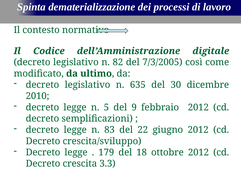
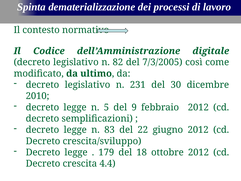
635: 635 -> 231
3.3: 3.3 -> 4.4
